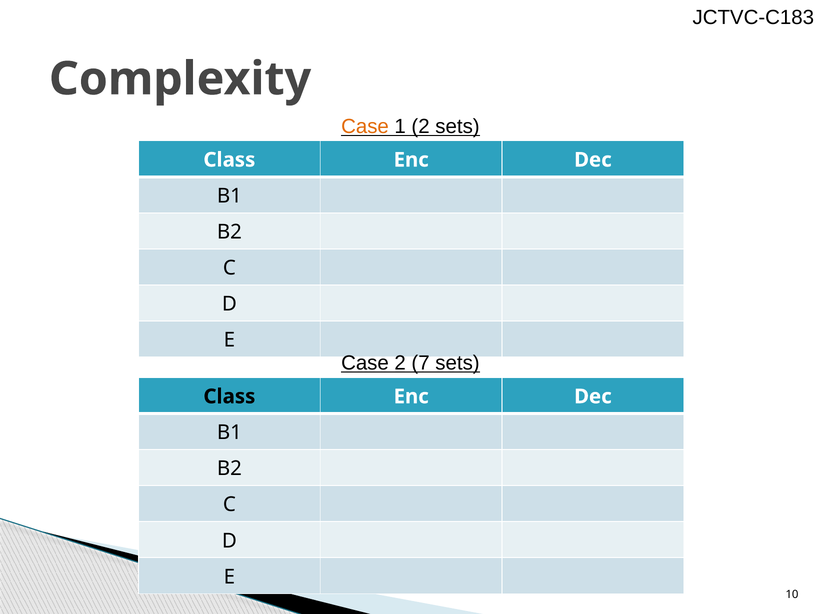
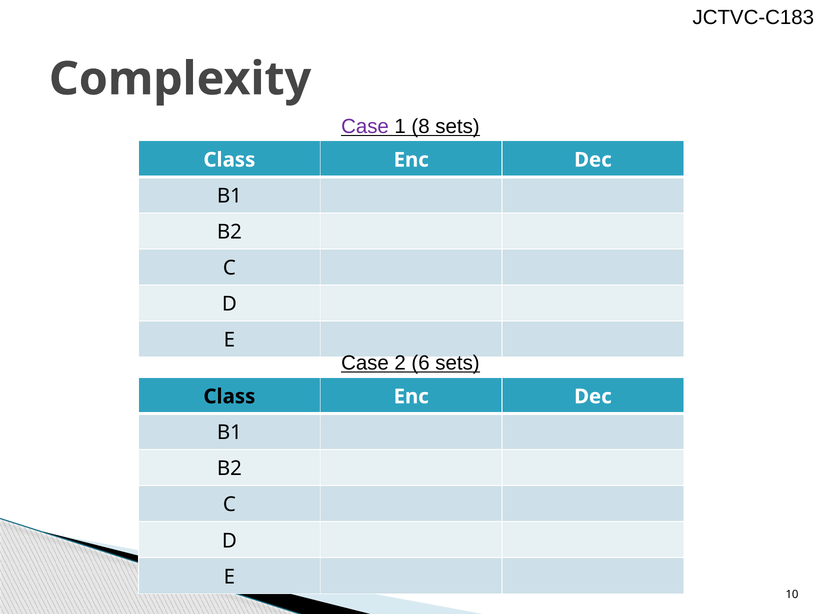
Case at (365, 126) colour: orange -> purple
1 2: 2 -> 8
7: 7 -> 6
